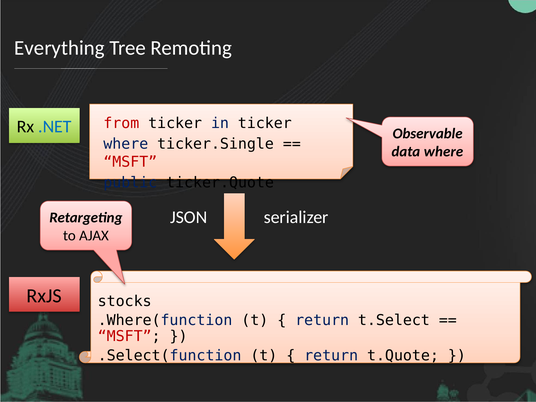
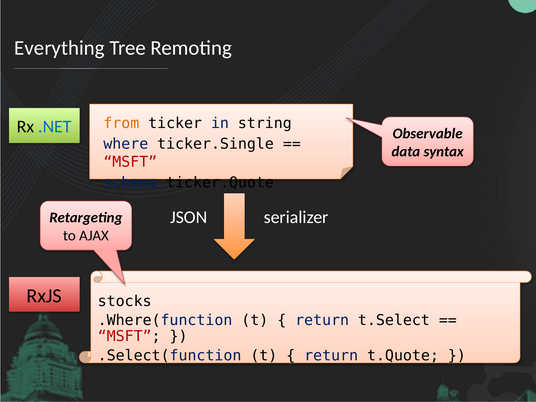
from colour: red -> orange
in ticker: ticker -> string
data where: where -> syntax
public: public -> schema
